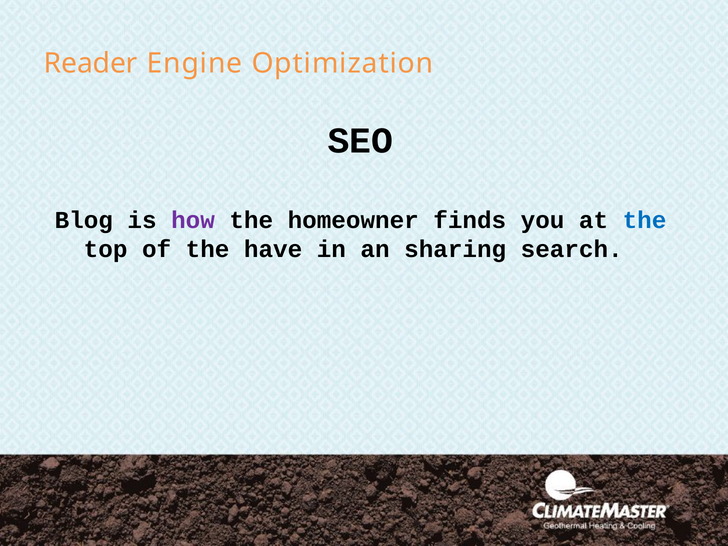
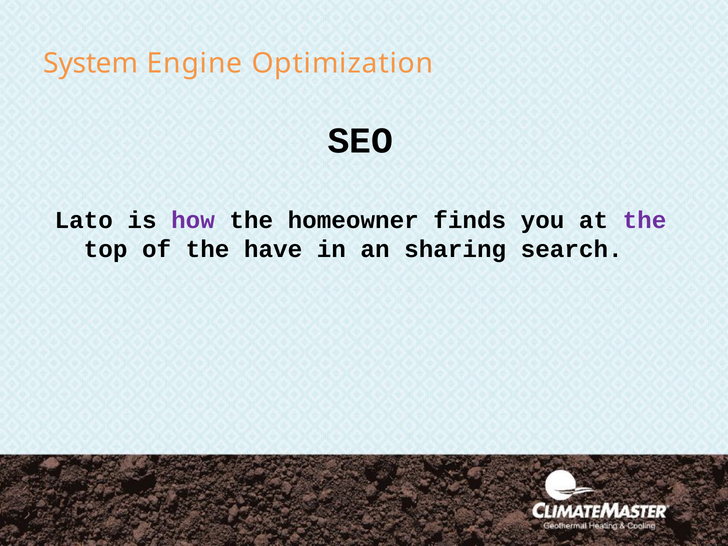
Reader: Reader -> System
Blog: Blog -> Lato
the at (645, 220) colour: blue -> purple
